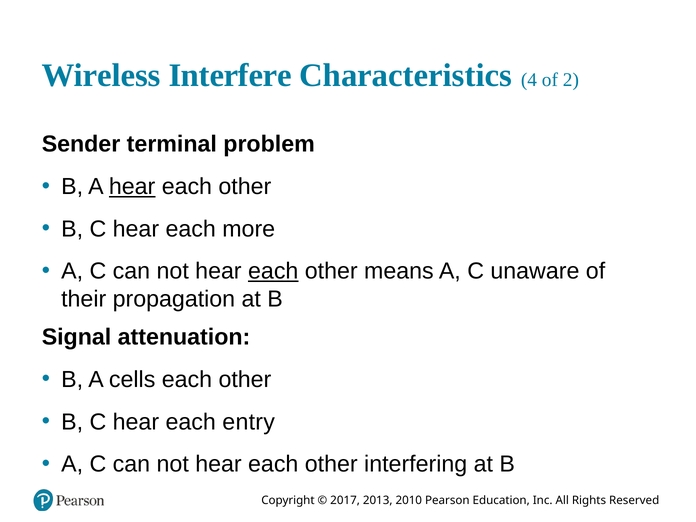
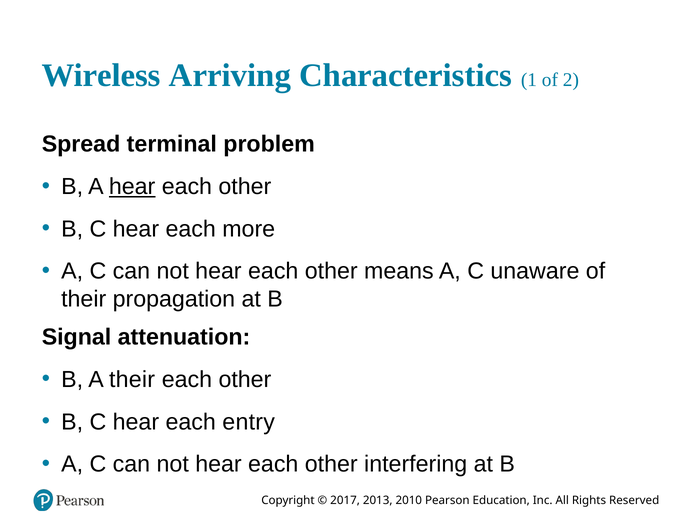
Interfere: Interfere -> Arriving
4: 4 -> 1
Sender: Sender -> Spread
each at (273, 271) underline: present -> none
A cells: cells -> their
